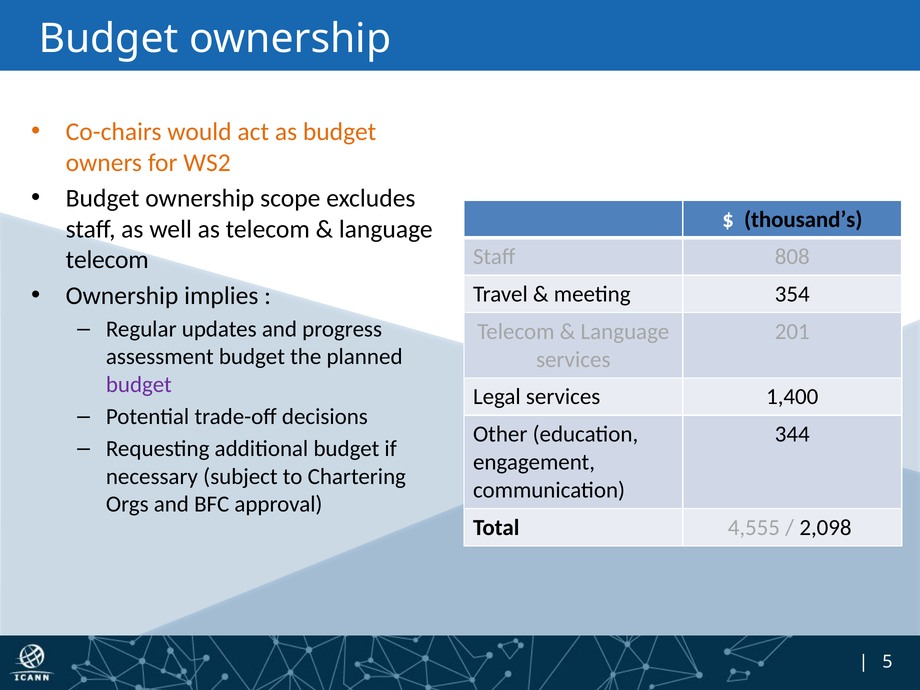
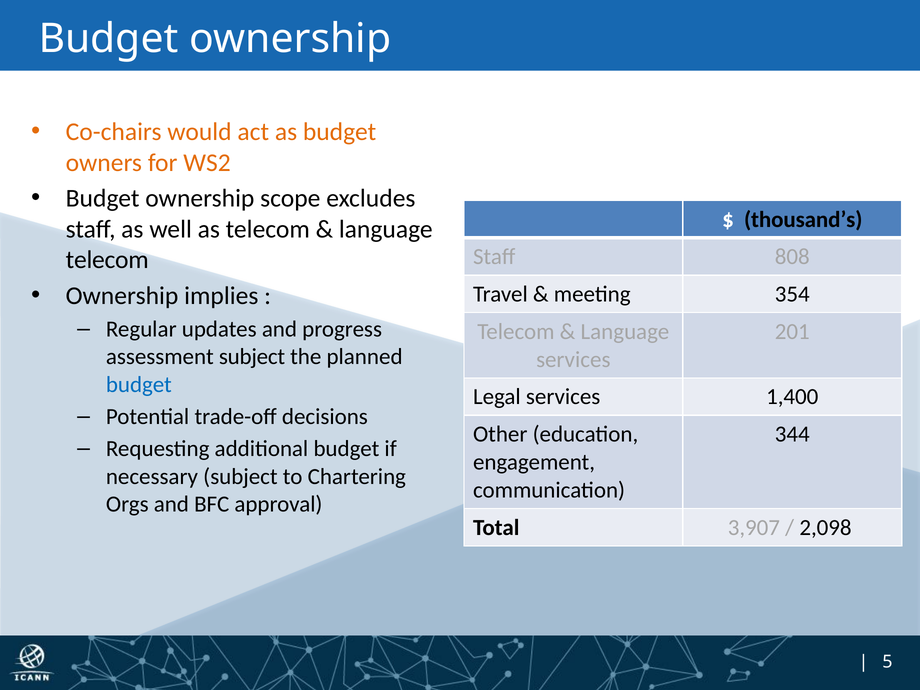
assessment budget: budget -> subject
budget at (139, 384) colour: purple -> blue
4,555: 4,555 -> 3,907
